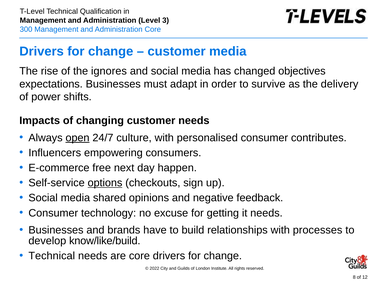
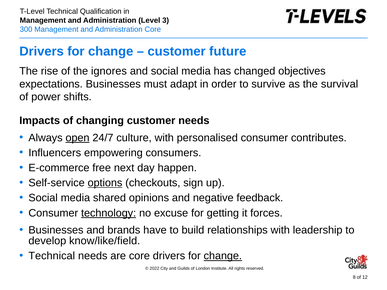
customer media: media -> future
delivery: delivery -> survival
technology underline: none -> present
it needs: needs -> forces
processes: processes -> leadership
know/like/build: know/like/build -> know/like/field
change at (223, 256) underline: none -> present
